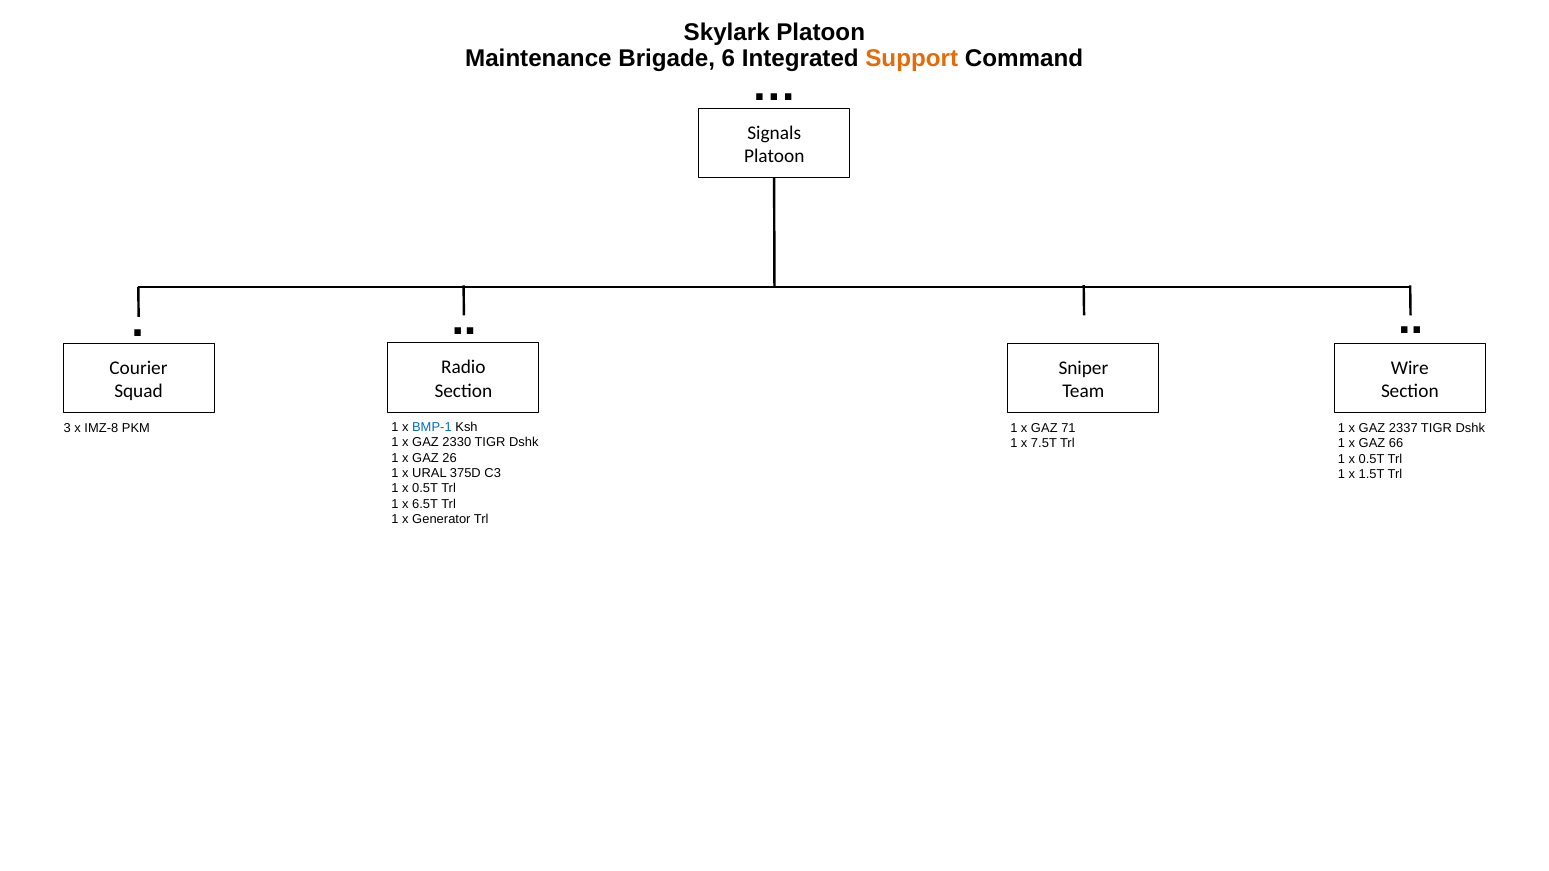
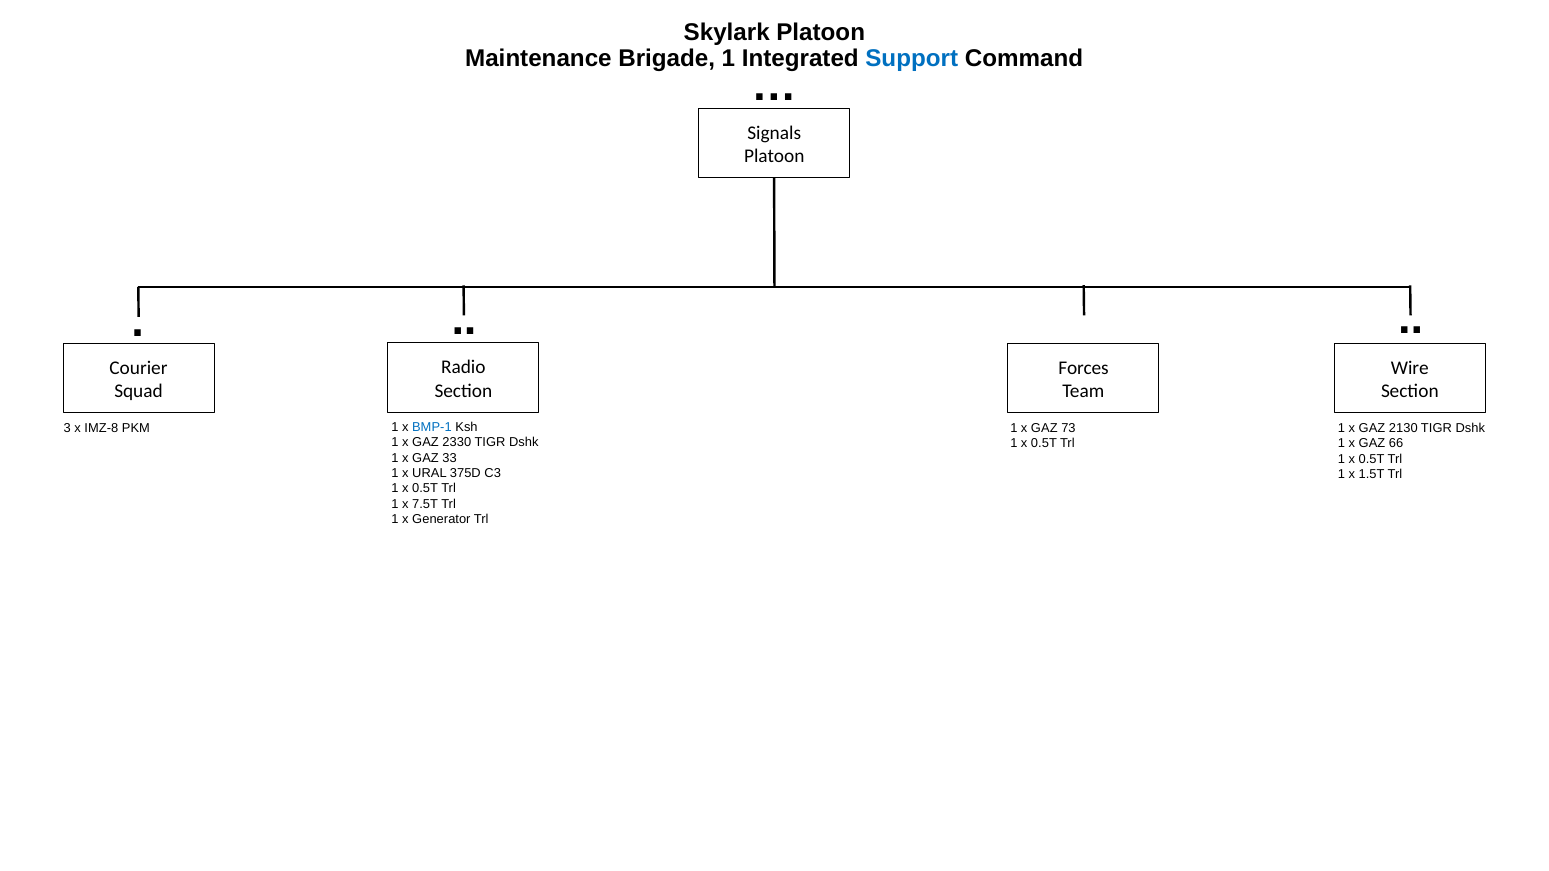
Brigade 6: 6 -> 1
Support colour: orange -> blue
Sniper: Sniper -> Forces
71: 71 -> 73
2337: 2337 -> 2130
7.5T at (1044, 444): 7.5T -> 0.5T
26: 26 -> 33
6.5T: 6.5T -> 7.5T
